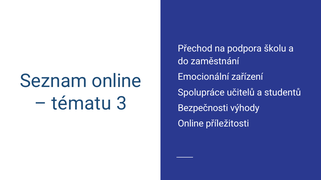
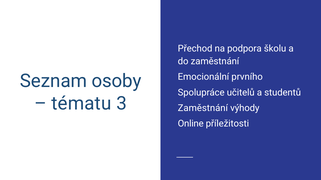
zařízení: zařízení -> prvního
Seznam online: online -> osoby
Bezpečnosti at (203, 108): Bezpečnosti -> Zaměstnání
